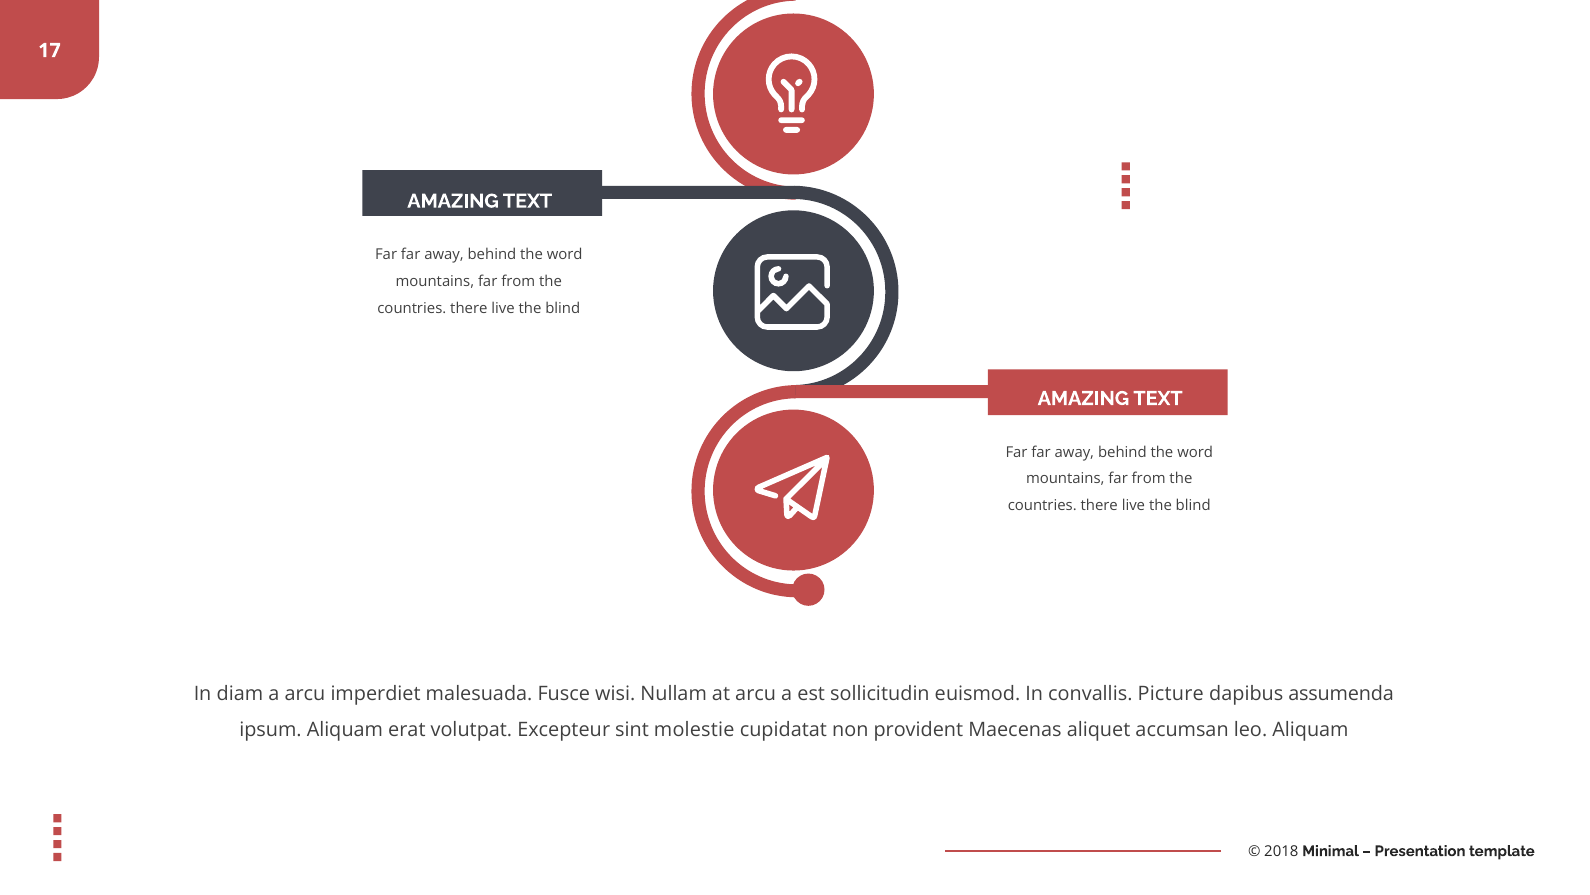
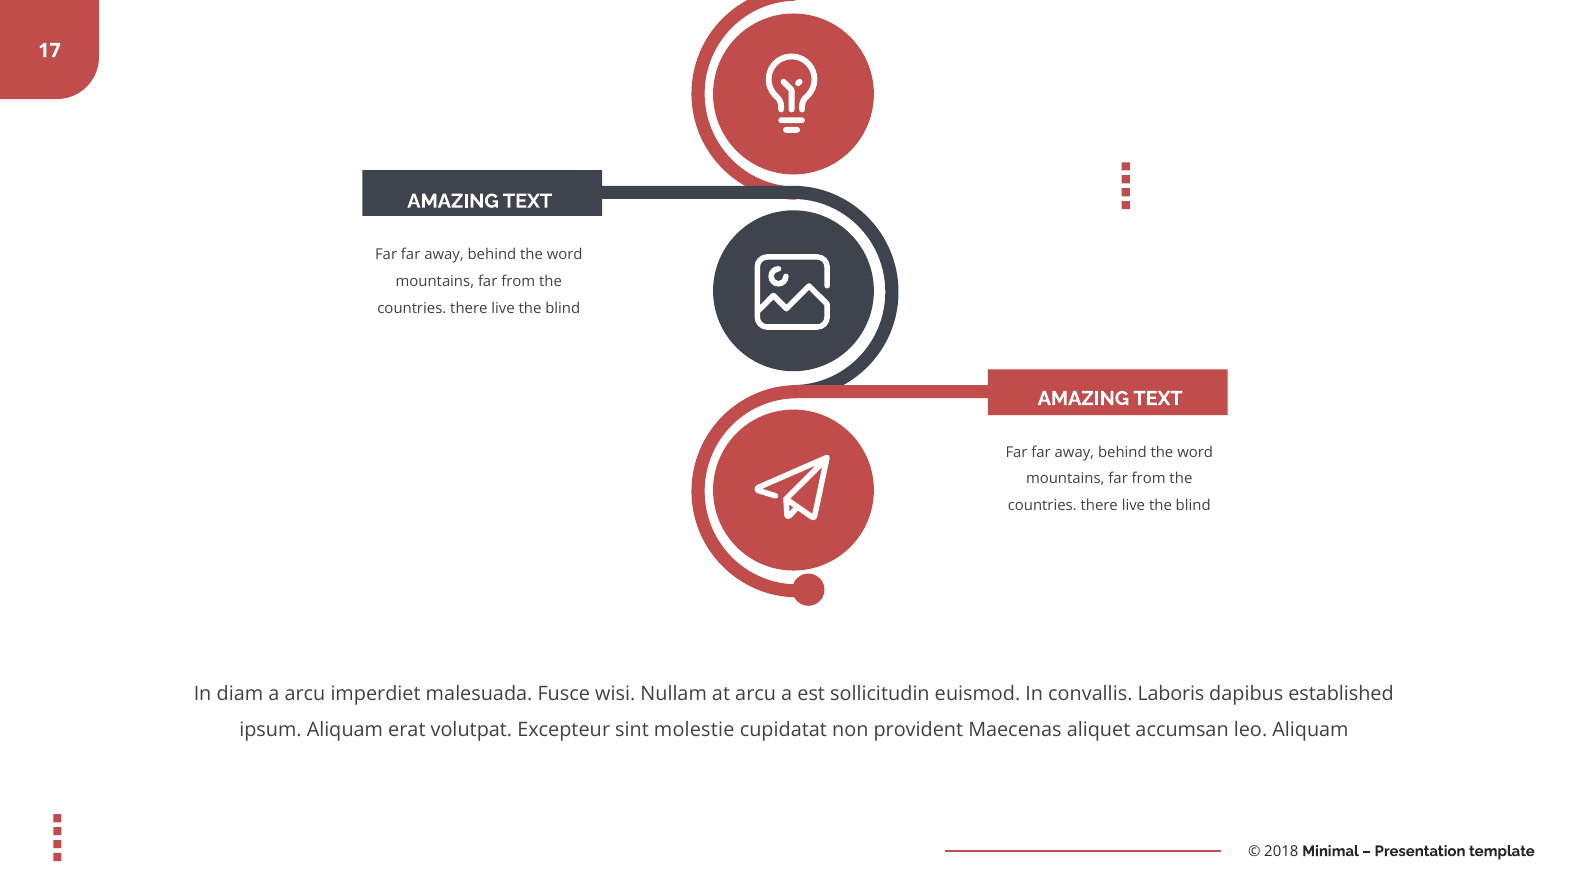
Picture: Picture -> Laboris
assumenda: assumenda -> established
